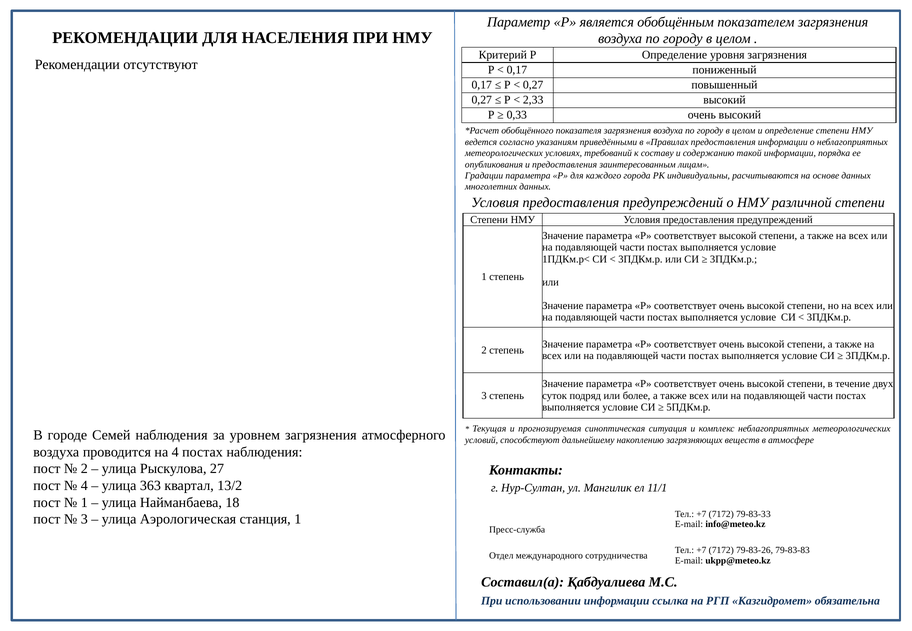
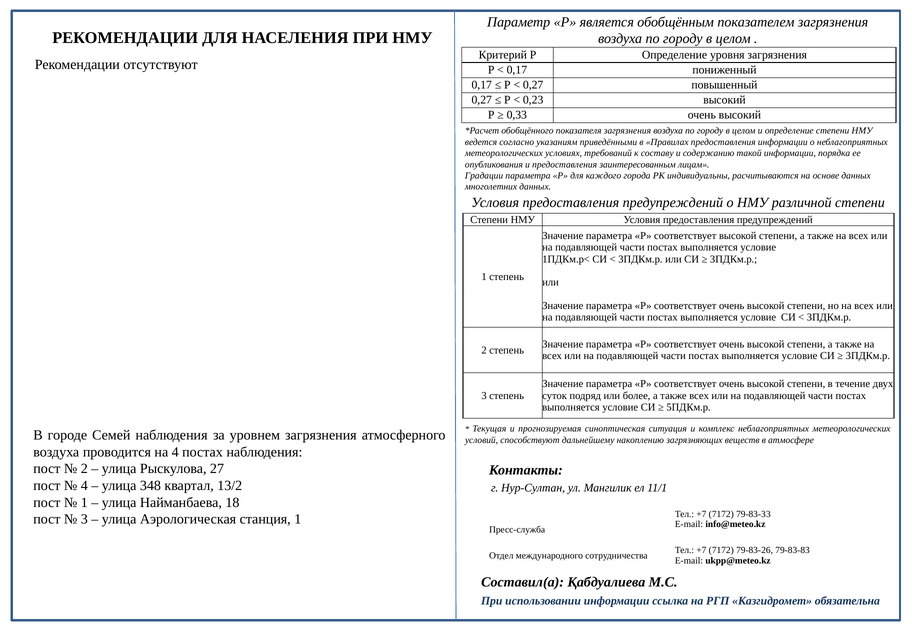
2,33: 2,33 -> 0,23
363: 363 -> 348
